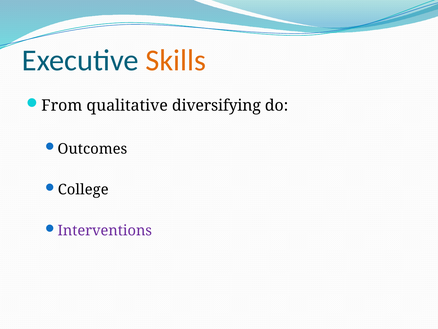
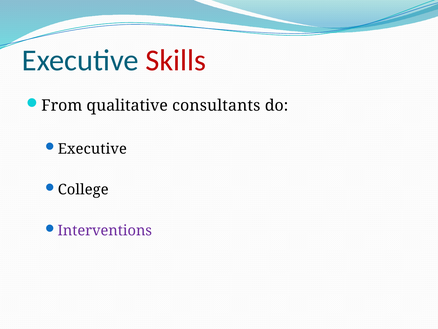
Skills colour: orange -> red
diversifying: diversifying -> consultants
Outcomes at (92, 149): Outcomes -> Executive
